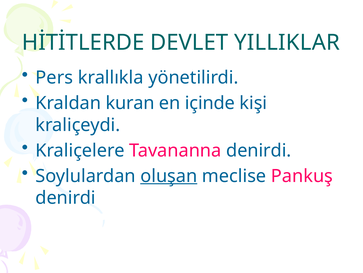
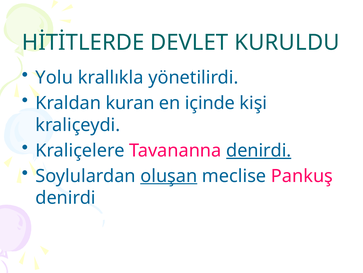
YILLIKLAR: YILLIKLAR -> KURULDU
Pers: Pers -> Yolu
denirdi at (259, 150) underline: none -> present
